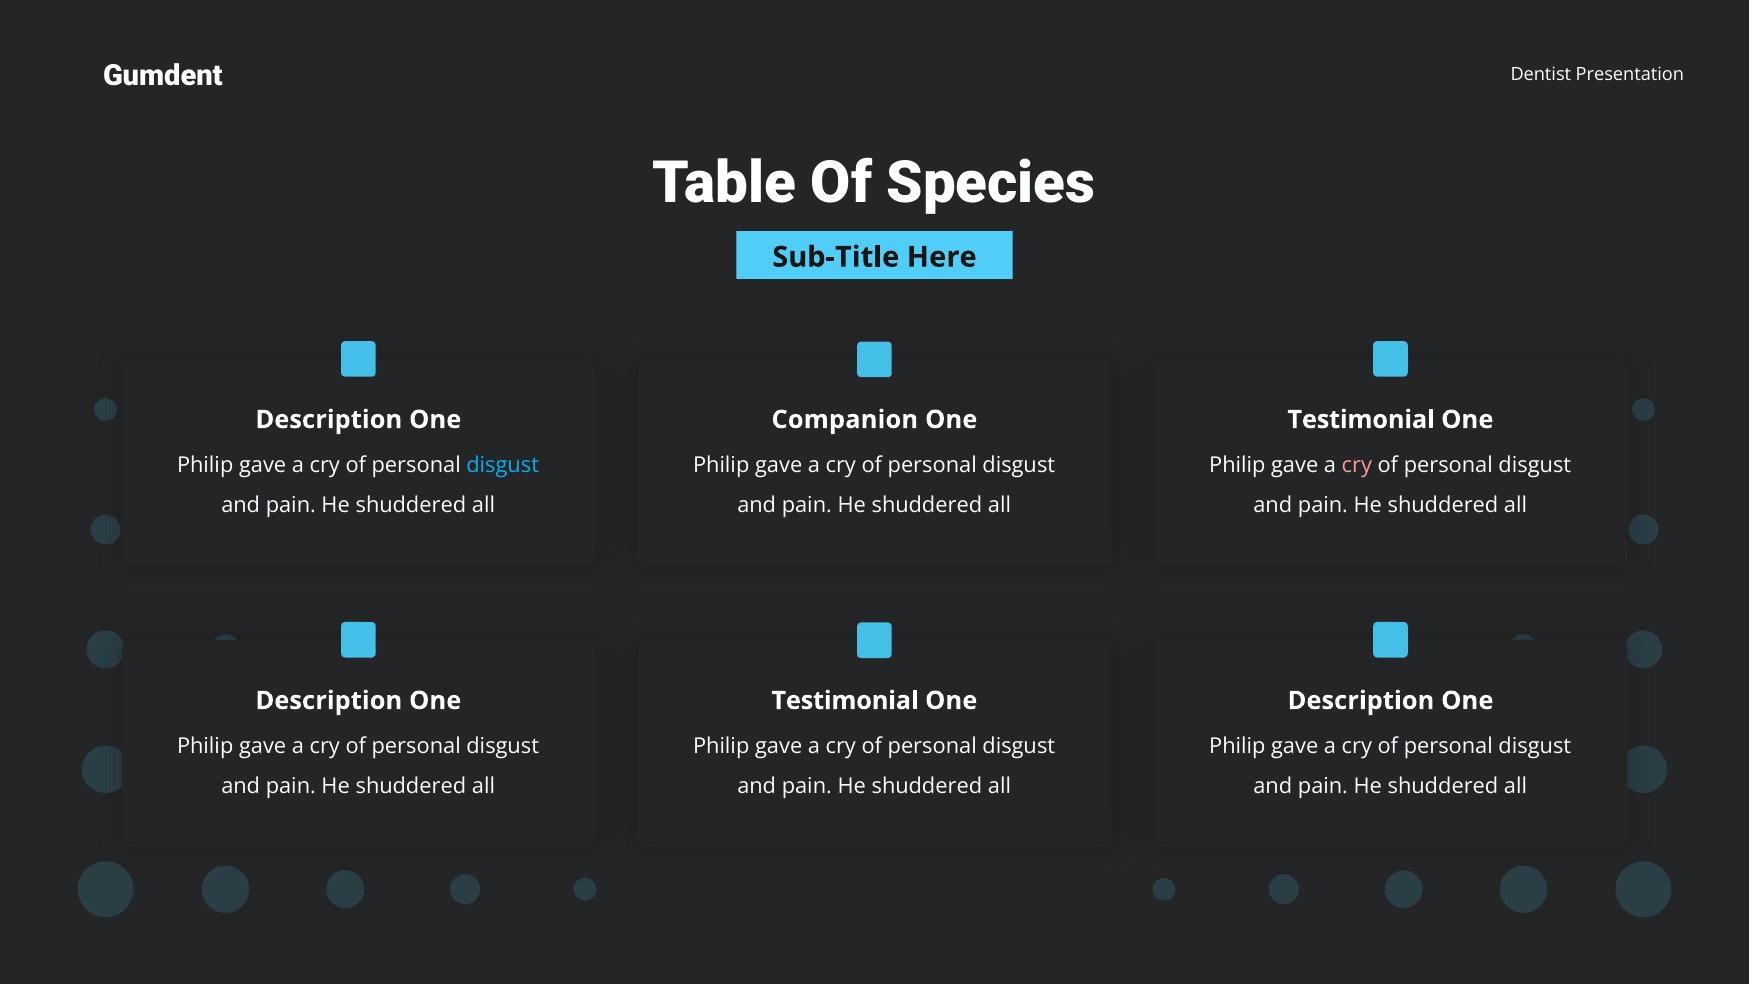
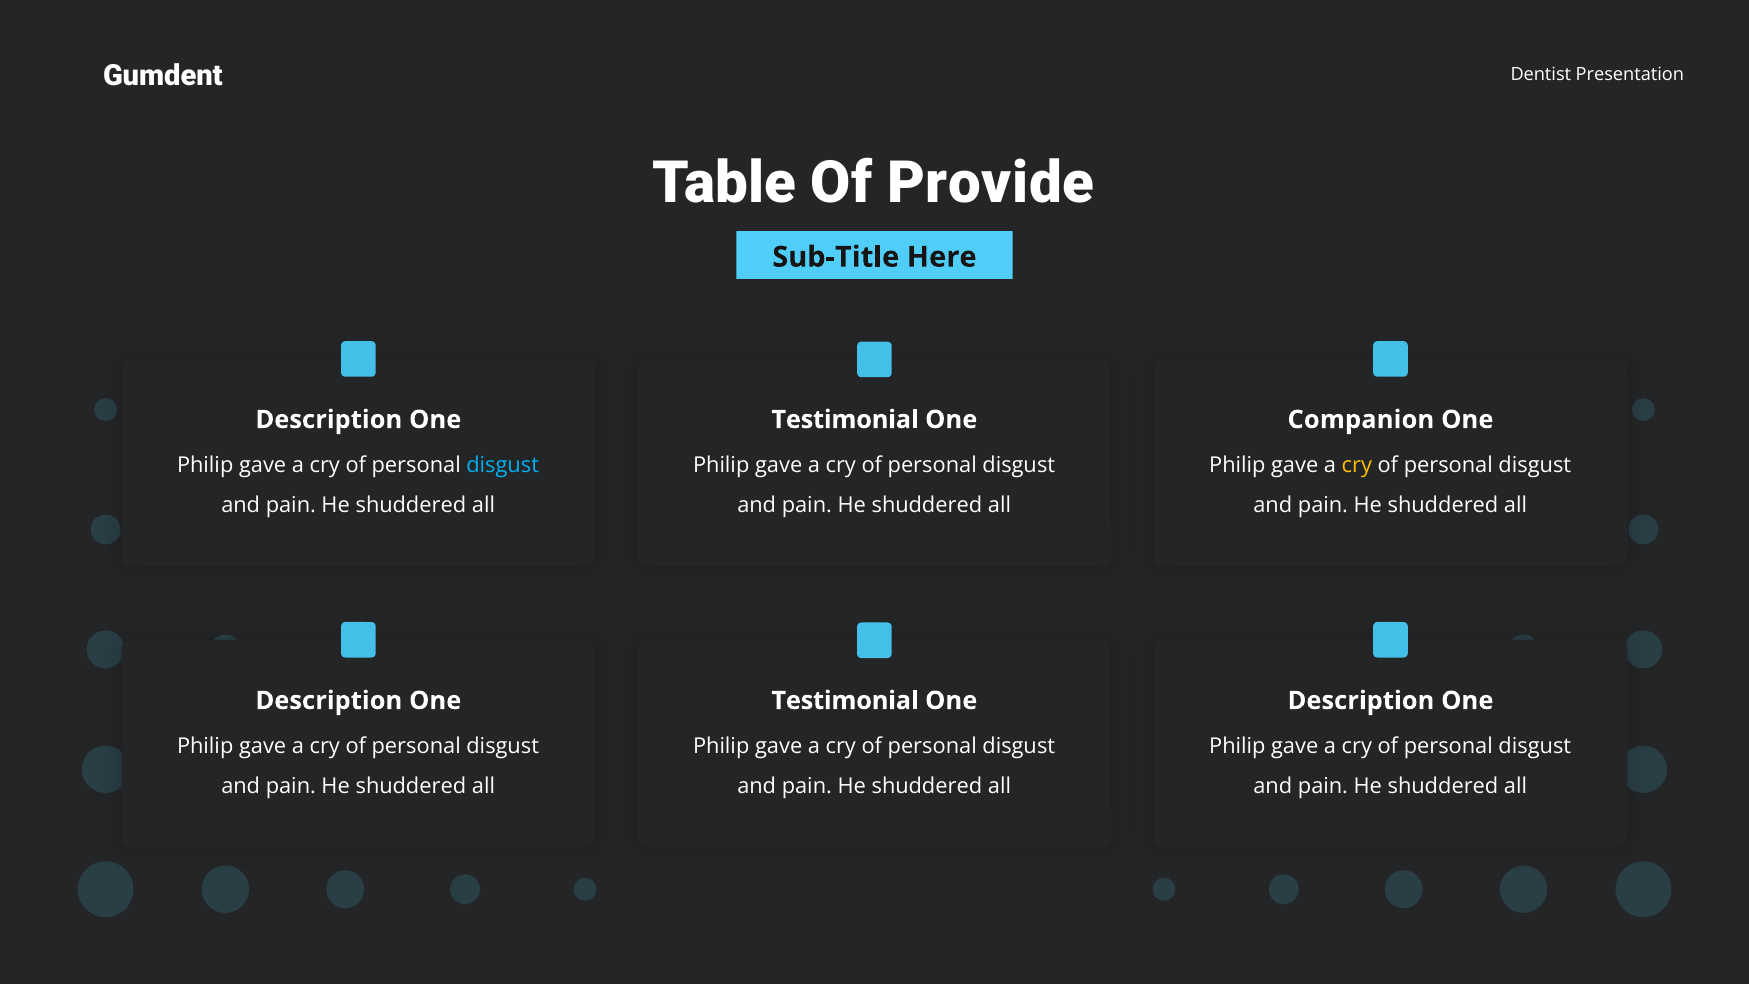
Species: Species -> Provide
Companion at (845, 420): Companion -> Testimonial
Testimonial at (1361, 420): Testimonial -> Companion
cry at (1357, 465) colour: pink -> yellow
